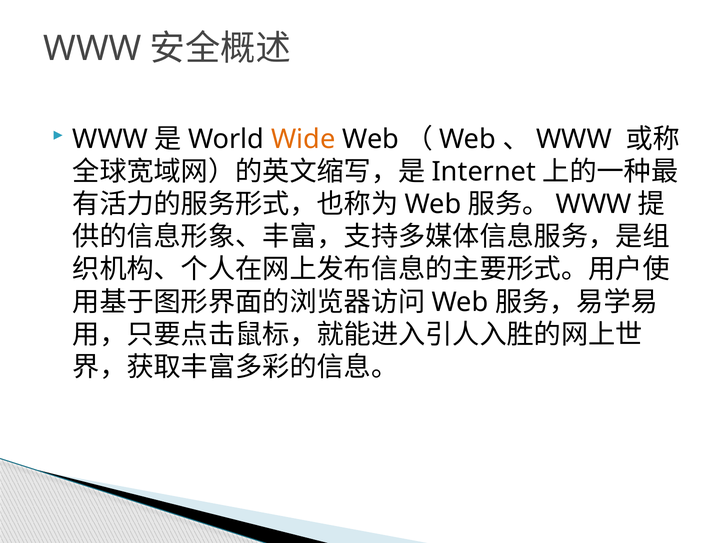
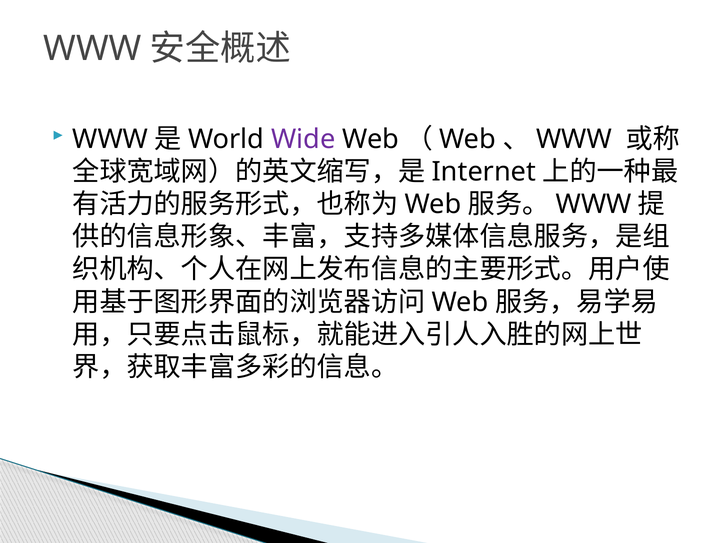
Wide colour: orange -> purple
